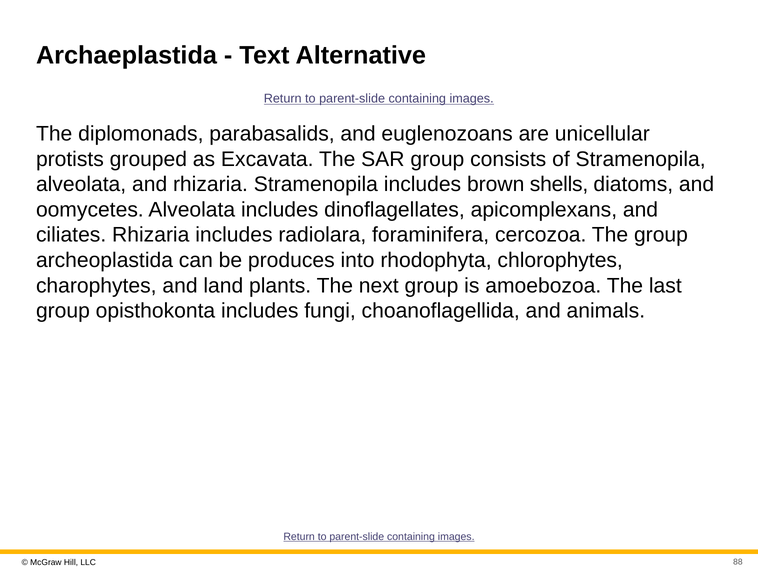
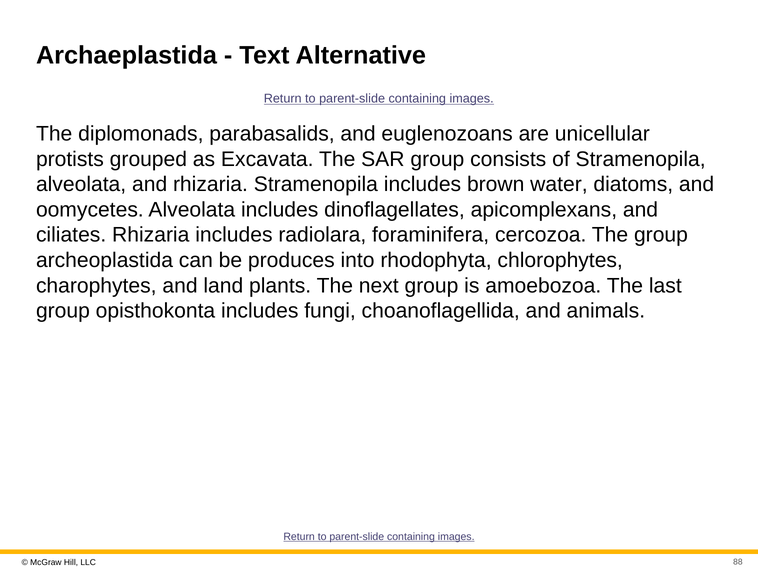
shells: shells -> water
